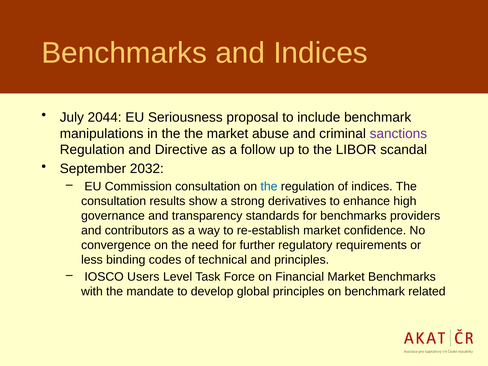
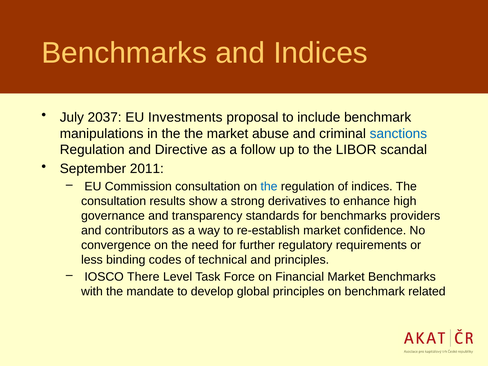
2044: 2044 -> 2037
Seriousness: Seriousness -> Investments
sanctions colour: purple -> blue
2032: 2032 -> 2011
Users: Users -> There
